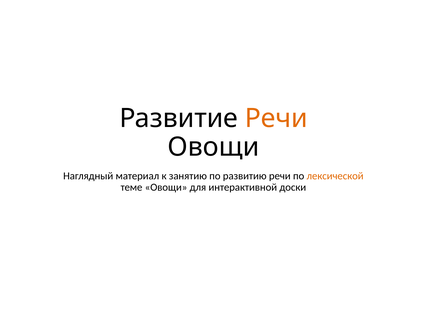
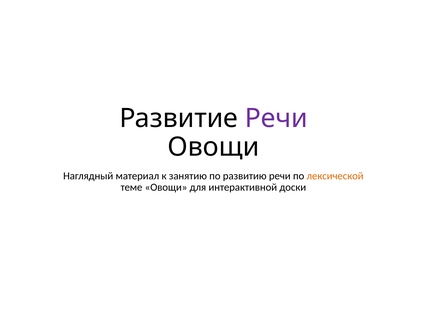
Речи at (276, 118) colour: orange -> purple
